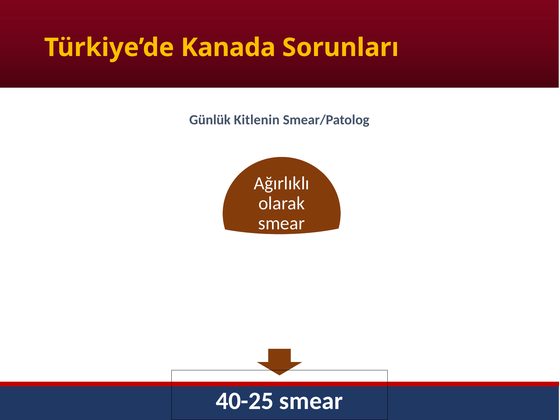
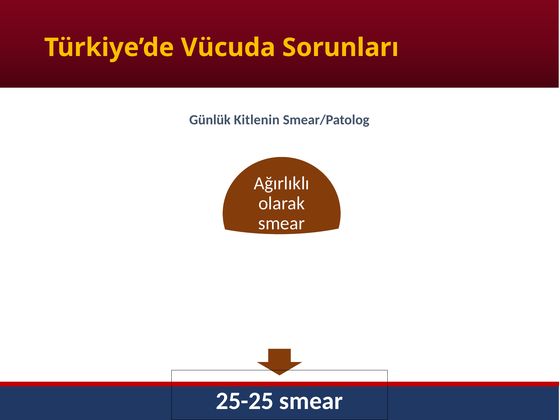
Kanada: Kanada -> Vücuda
40-25: 40-25 -> 25-25
